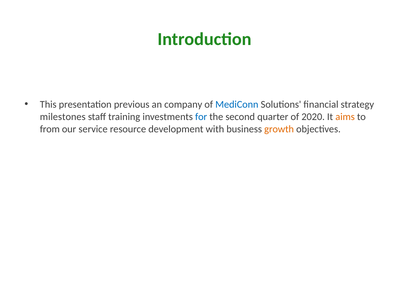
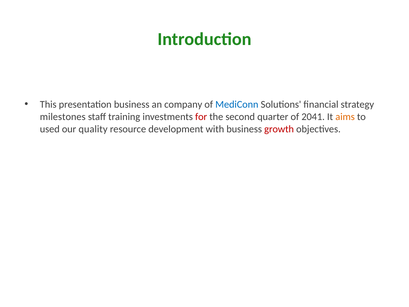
presentation previous: previous -> business
for colour: blue -> red
2020: 2020 -> 2041
from: from -> used
service: service -> quality
growth colour: orange -> red
